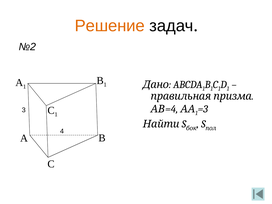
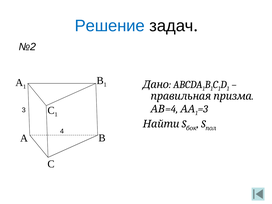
Решение colour: orange -> blue
